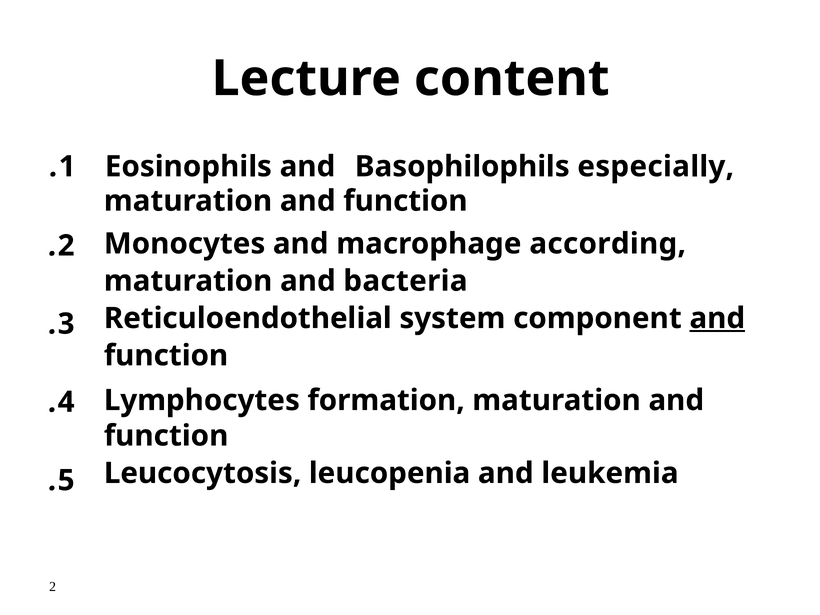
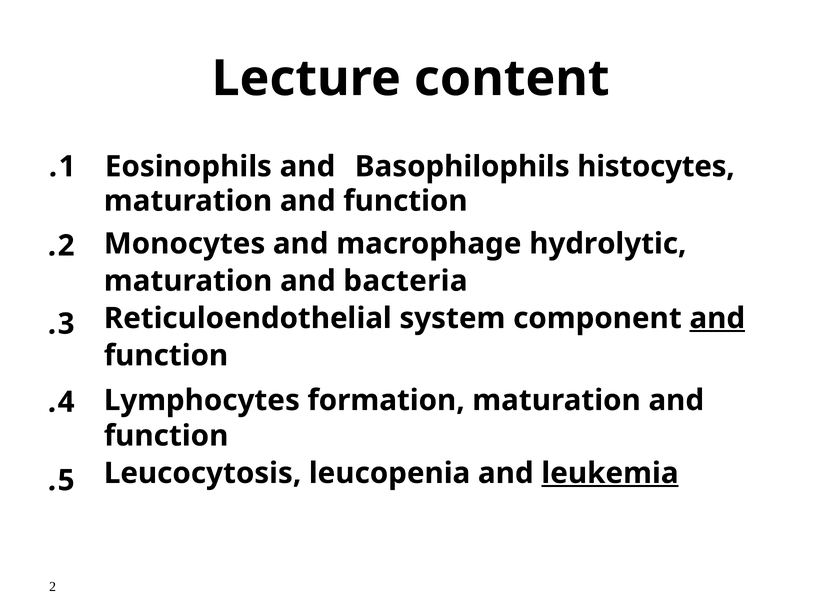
especially: especially -> histocytes
according: according -> hydrolytic
leukemia underline: none -> present
